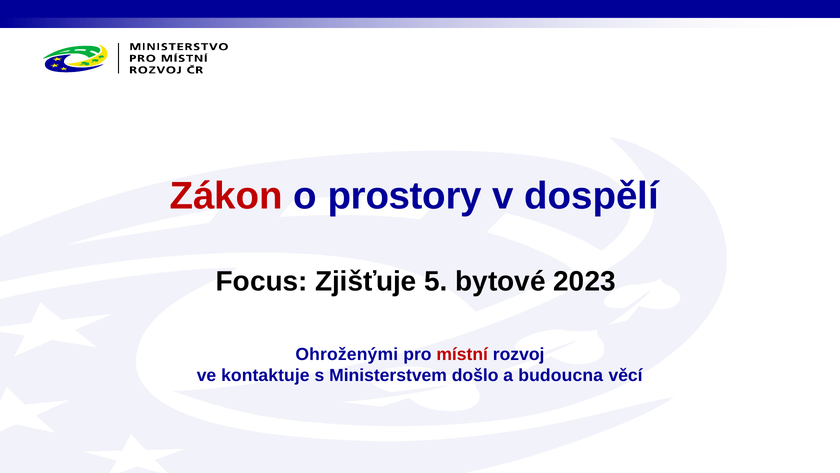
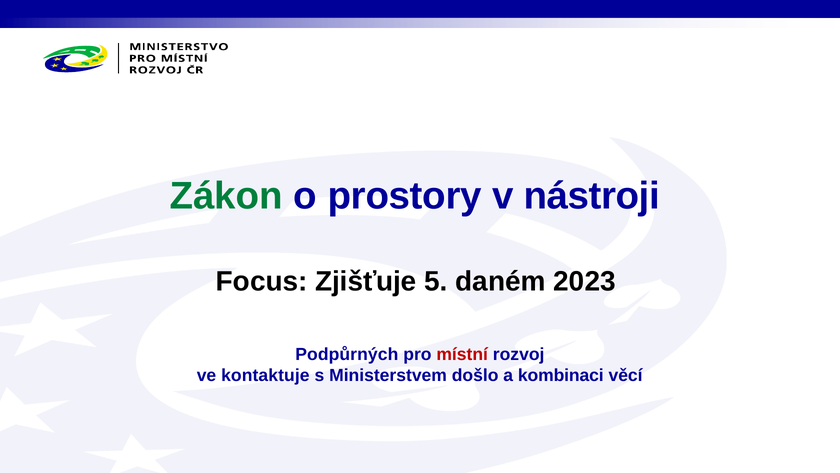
Zákon colour: red -> green
dospělí: dospělí -> nástroji
bytové: bytové -> daném
Ohroženými: Ohroženými -> Podpůrných
budoucna: budoucna -> kombinaci
